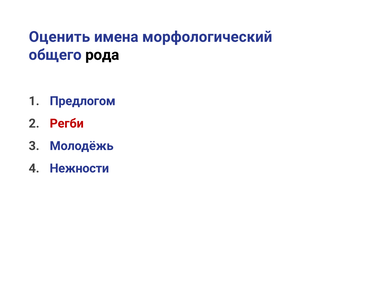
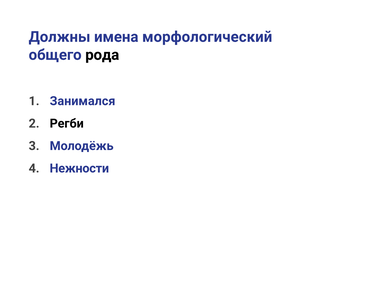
Оценить: Оценить -> Должны
Предлогом: Предлогом -> Занимался
Регби colour: red -> black
